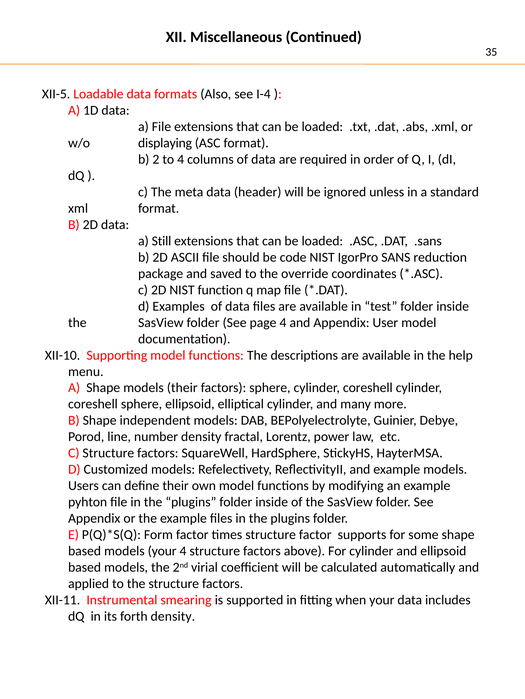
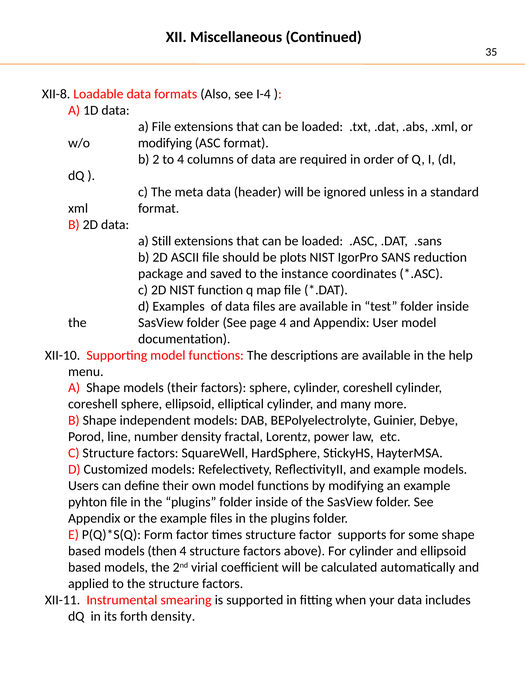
XII-5: XII-5 -> XII-8
w/o displaying: displaying -> modifying
code: code -> plots
override: override -> instance
models your: your -> then
